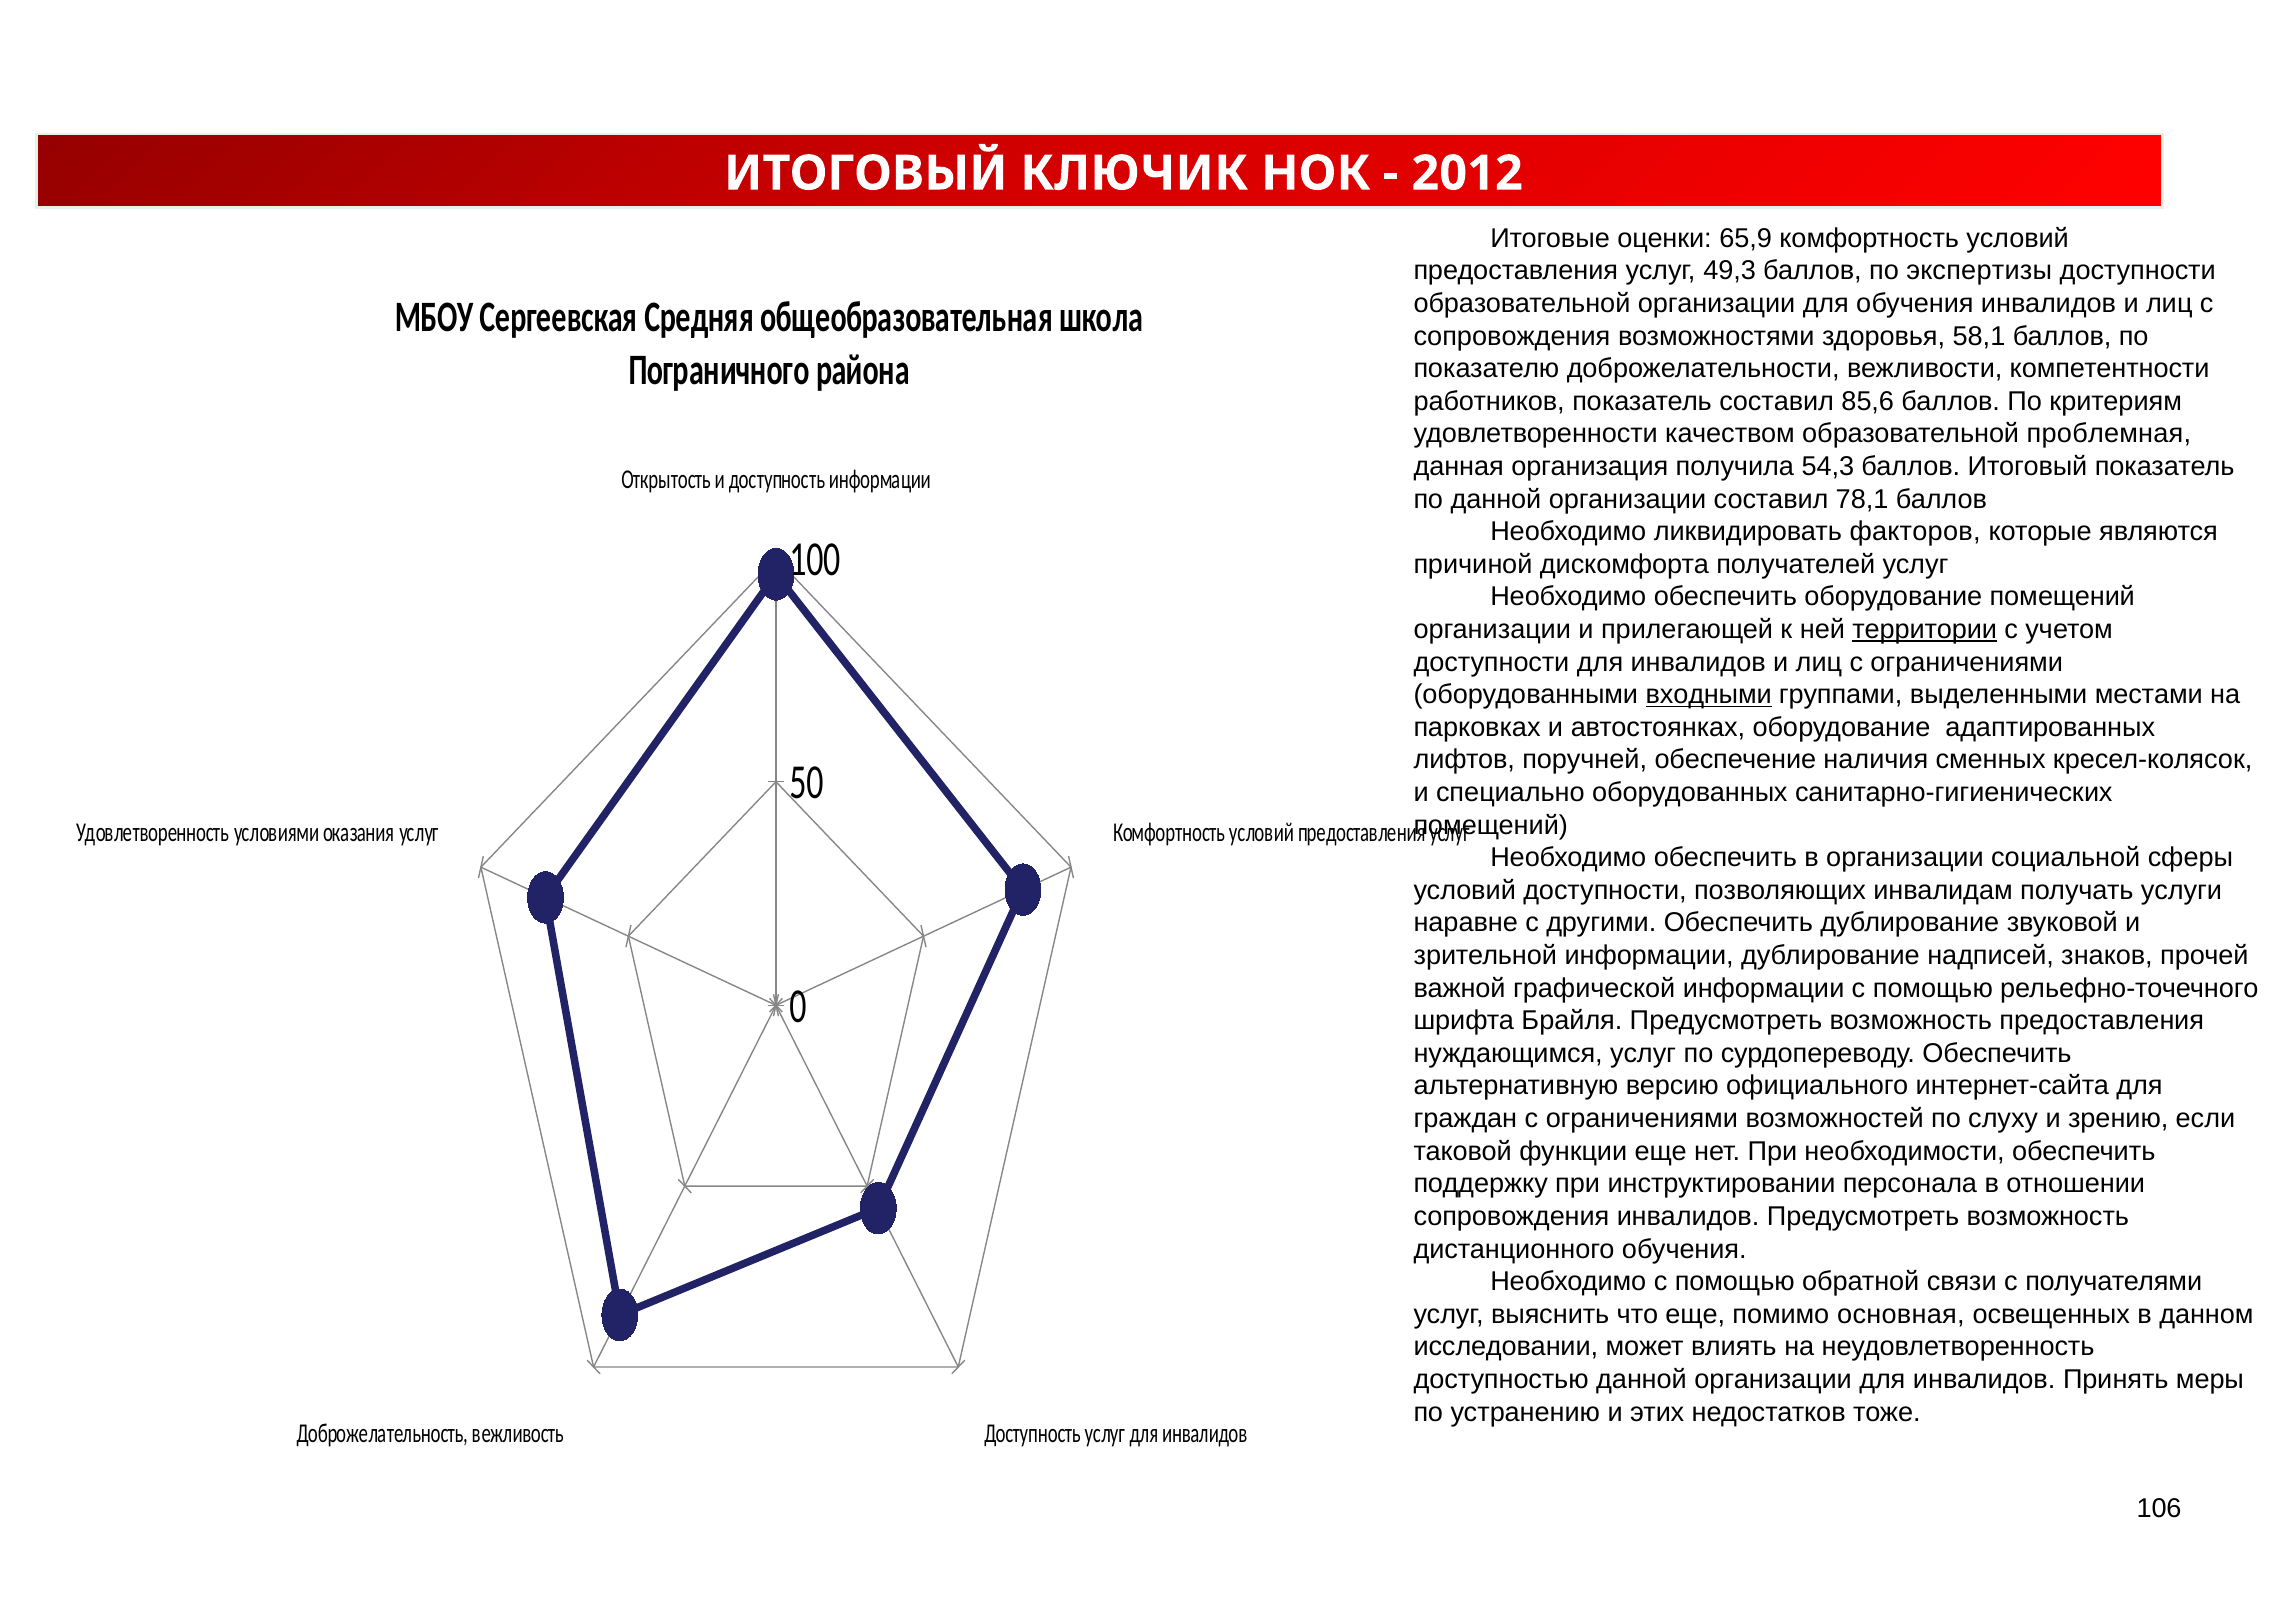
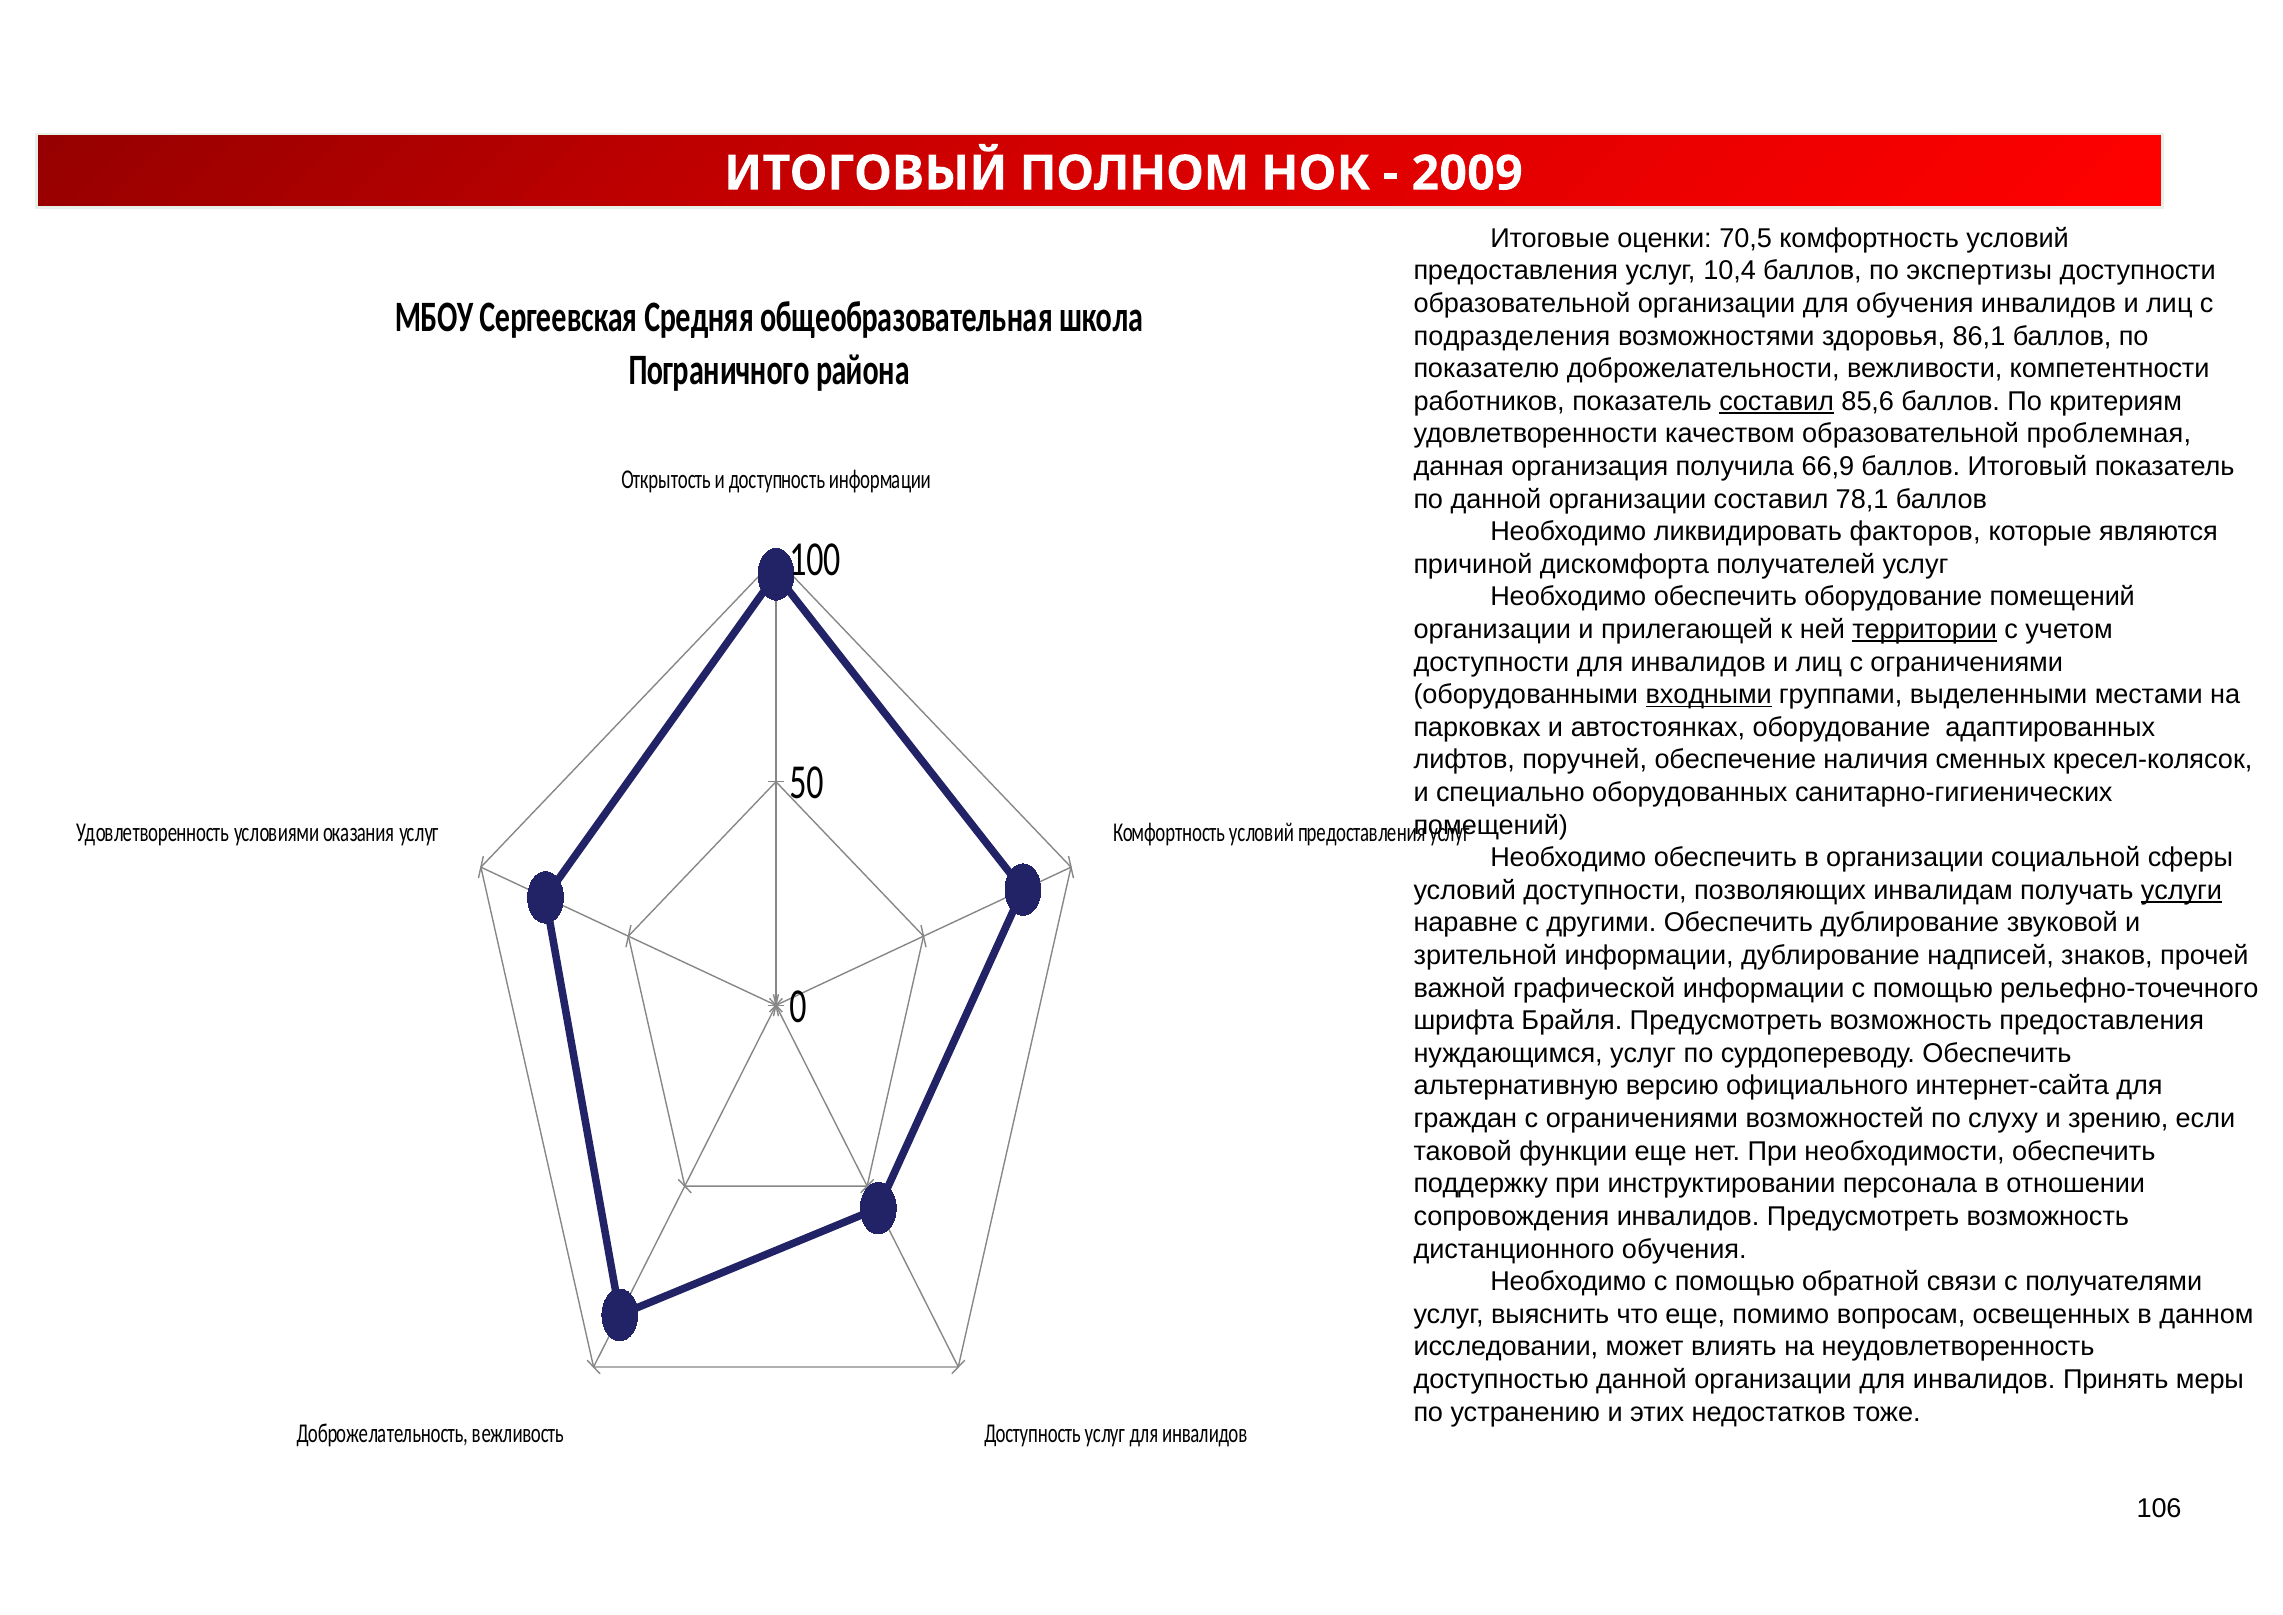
КЛЮЧИК: КЛЮЧИК -> ПОЛНОМ
2012: 2012 -> 2009
65,9: 65,9 -> 70,5
49,3: 49,3 -> 10,4
сопровождения at (1512, 336): сопровождения -> подразделения
58,1: 58,1 -> 86,1
составил at (1777, 401) underline: none -> present
54,3: 54,3 -> 66,9
услуги underline: none -> present
основная: основная -> вопросам
